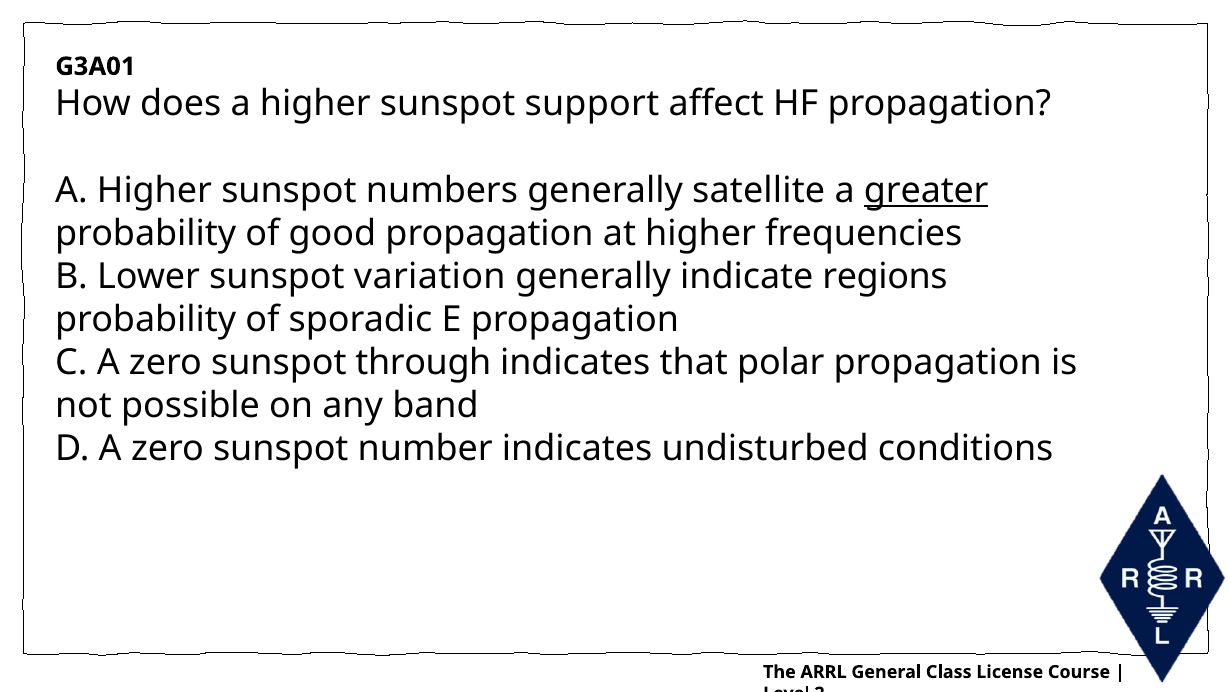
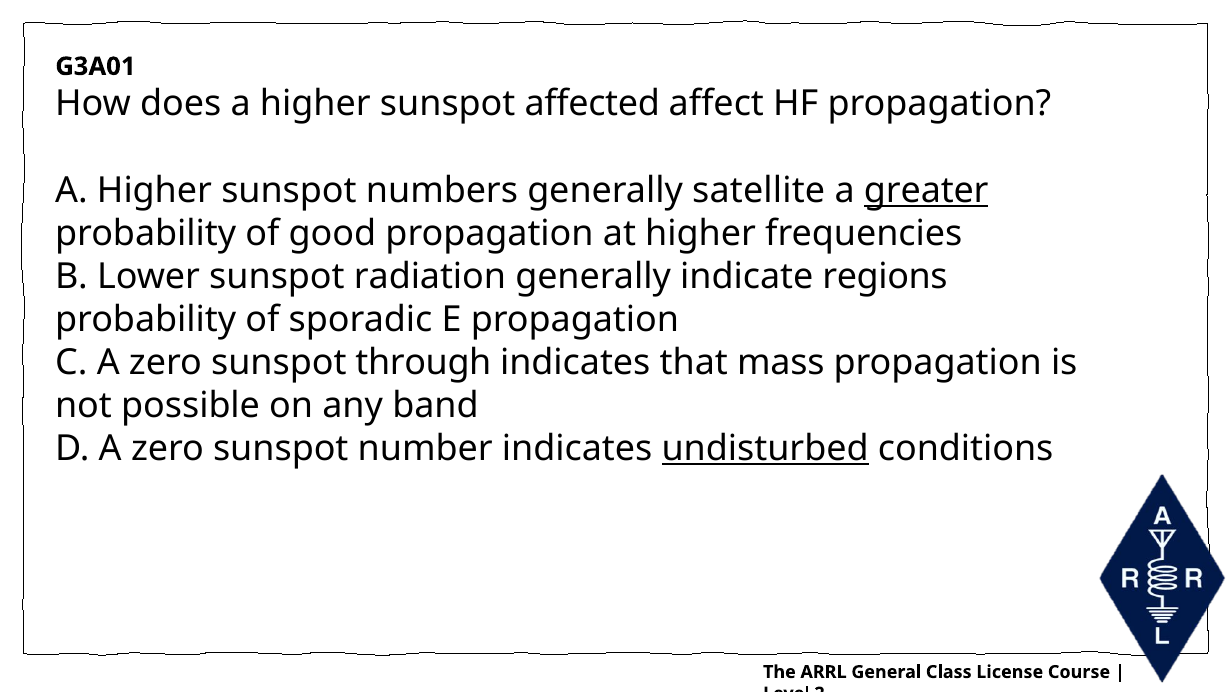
support: support -> affected
variation: variation -> radiation
polar: polar -> mass
undisturbed underline: none -> present
